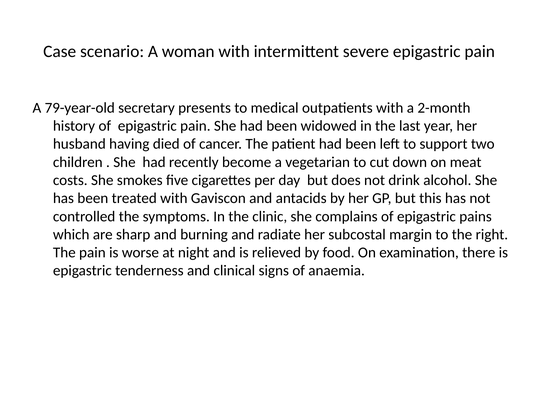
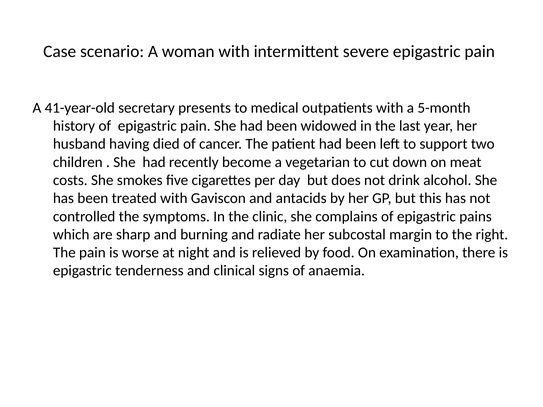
79-year-old: 79-year-old -> 41-year-old
2-month: 2-month -> 5-month
